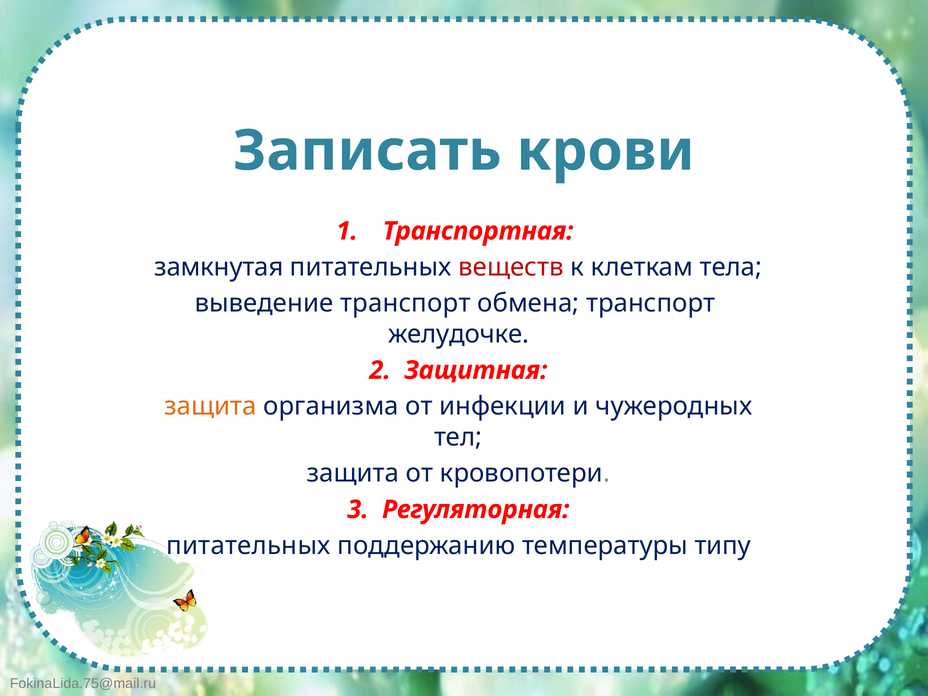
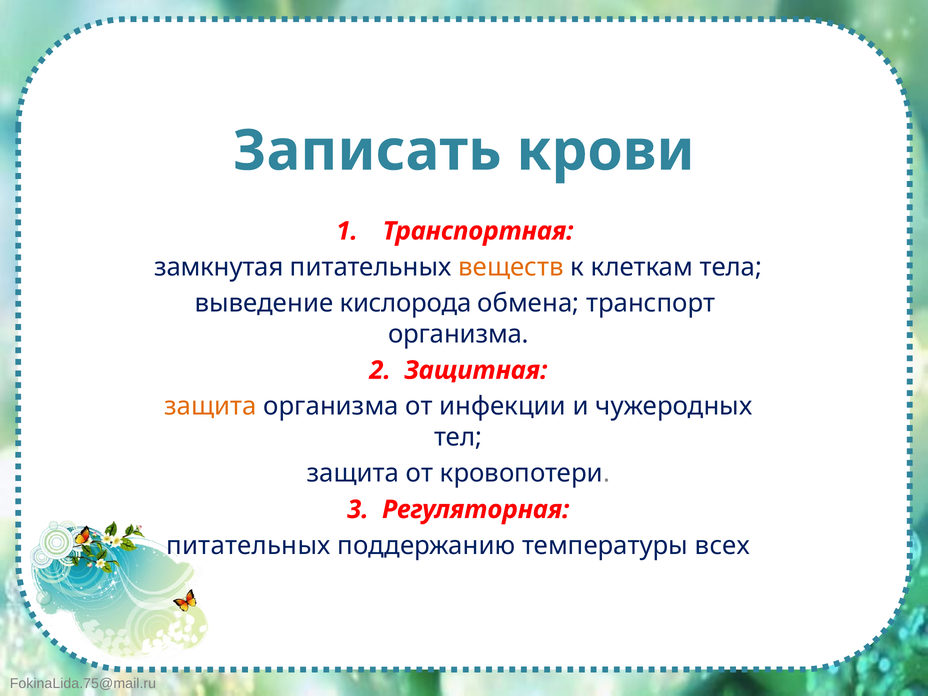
веществ colour: red -> orange
выведение транспорт: транспорт -> кислорода
желудочке at (458, 334): желудочке -> организма
типу: типу -> всех
